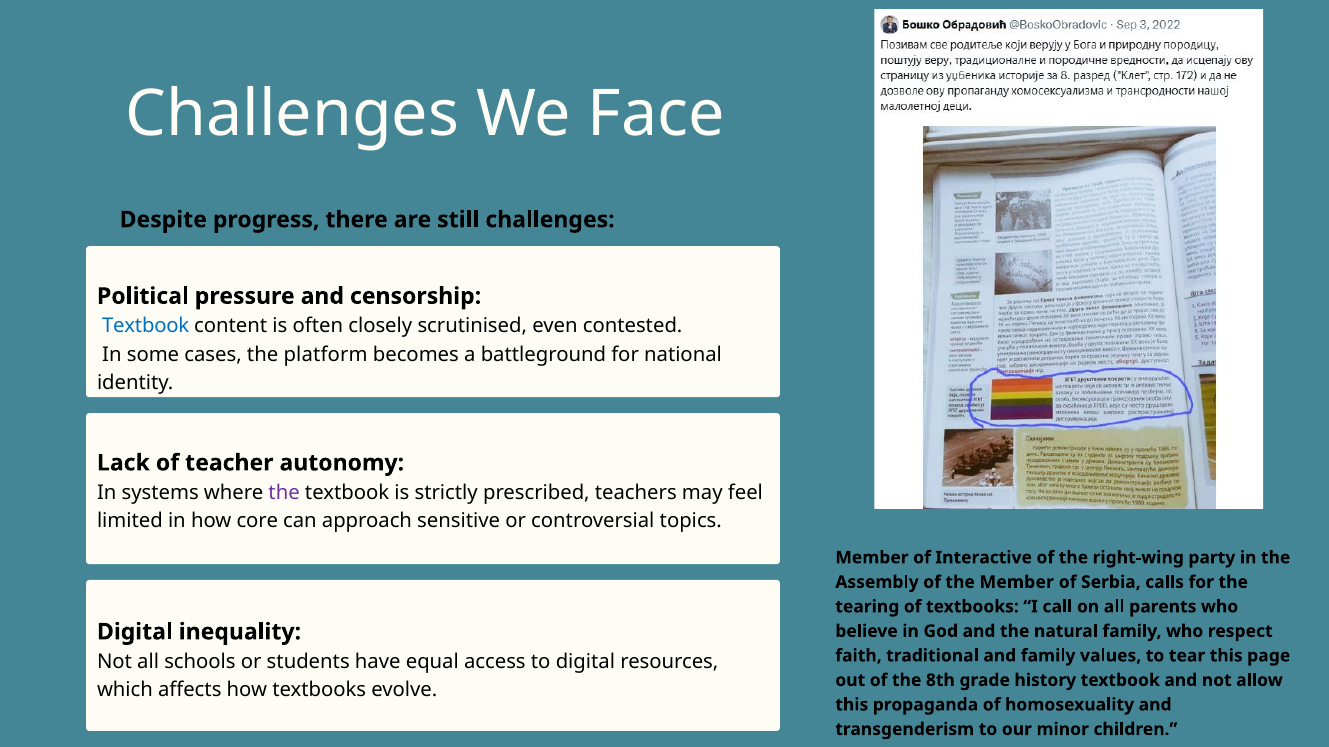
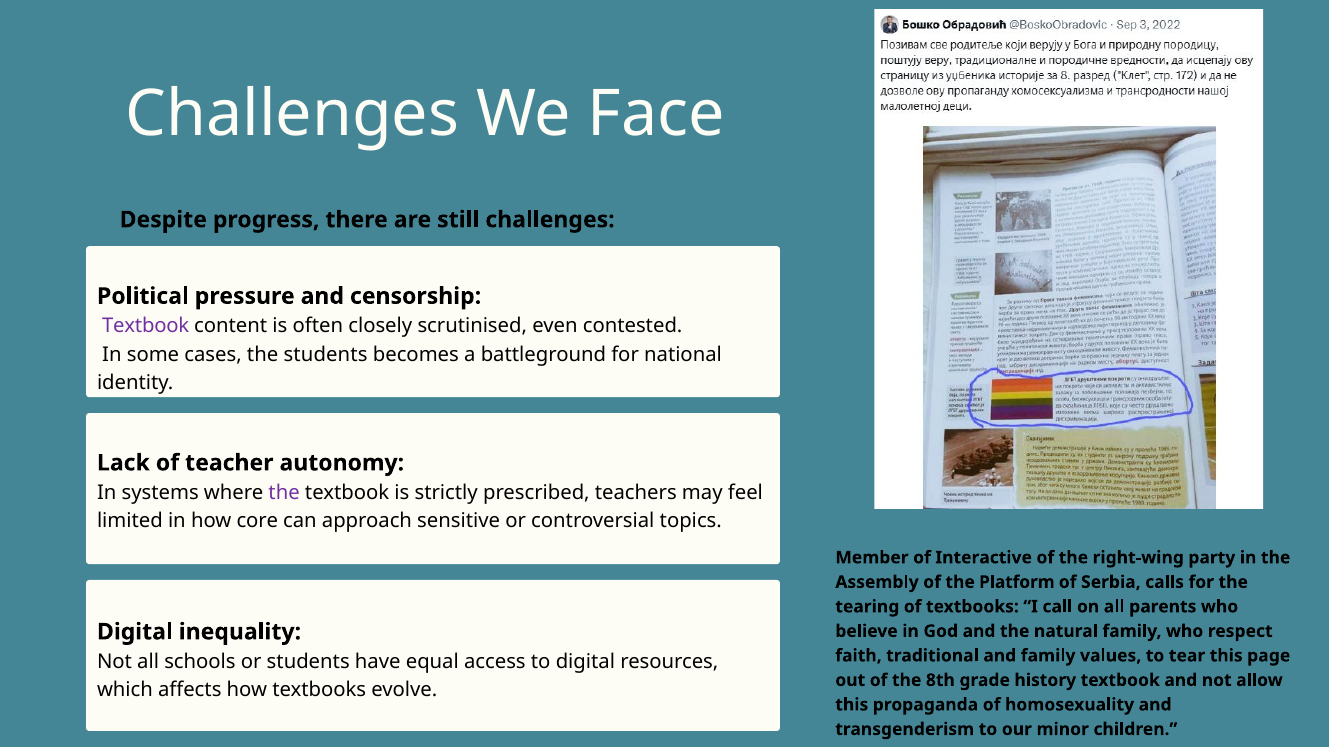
Textbook at (146, 326) colour: blue -> purple
the platform: platform -> students
the Member: Member -> Platform
